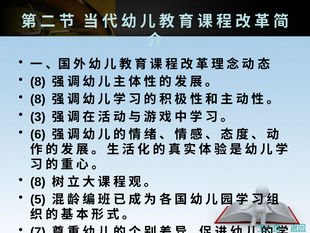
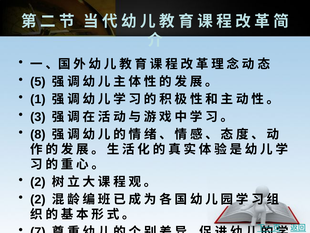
8 at (38, 82): 8 -> 5
8 at (38, 99): 8 -> 1
6 at (38, 134): 6 -> 8
8 at (38, 182): 8 -> 2
5 at (38, 199): 5 -> 2
